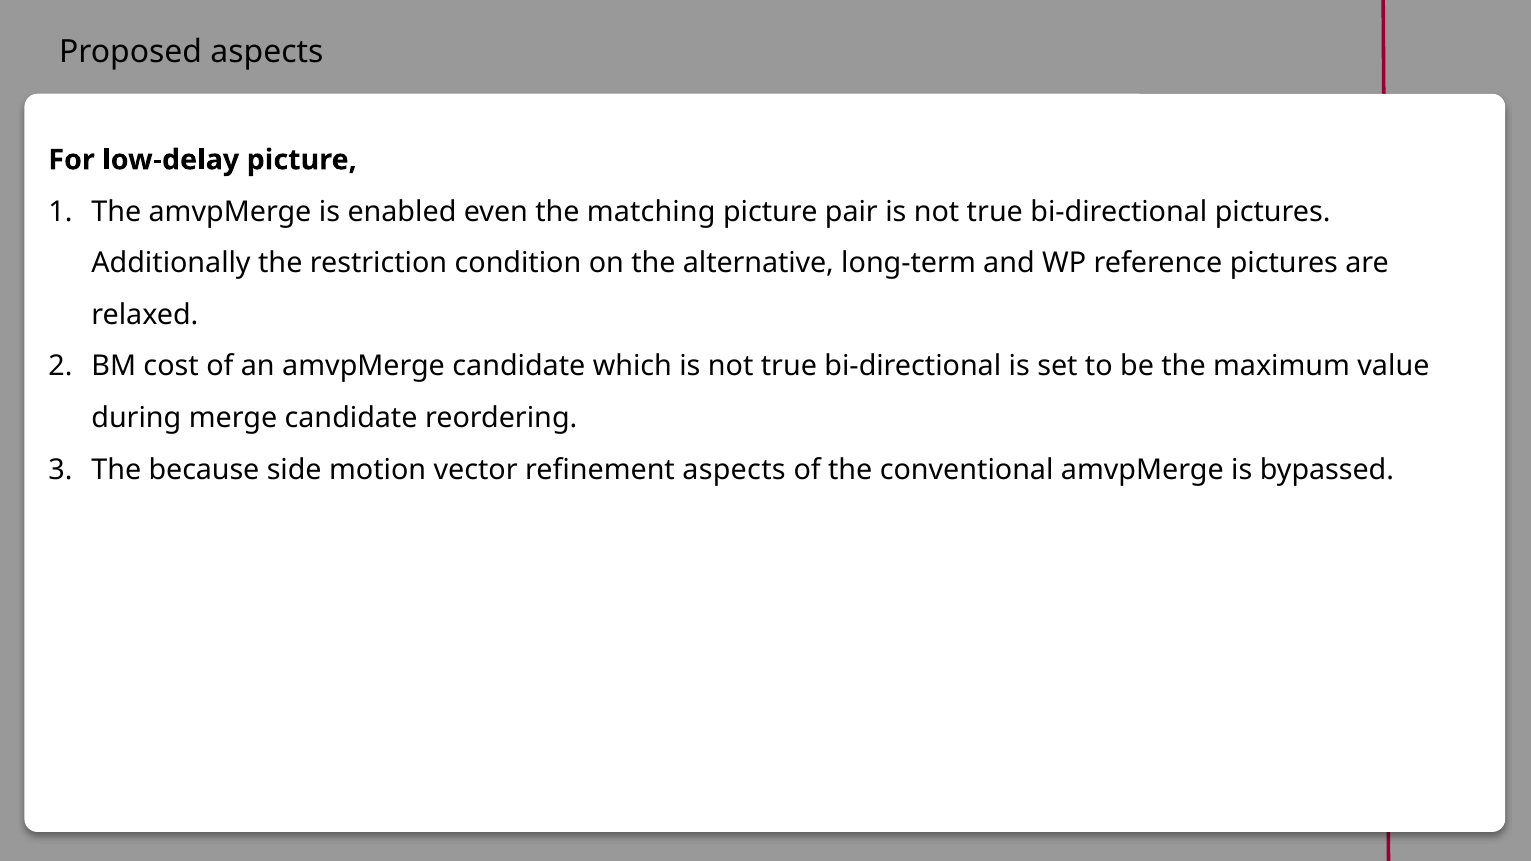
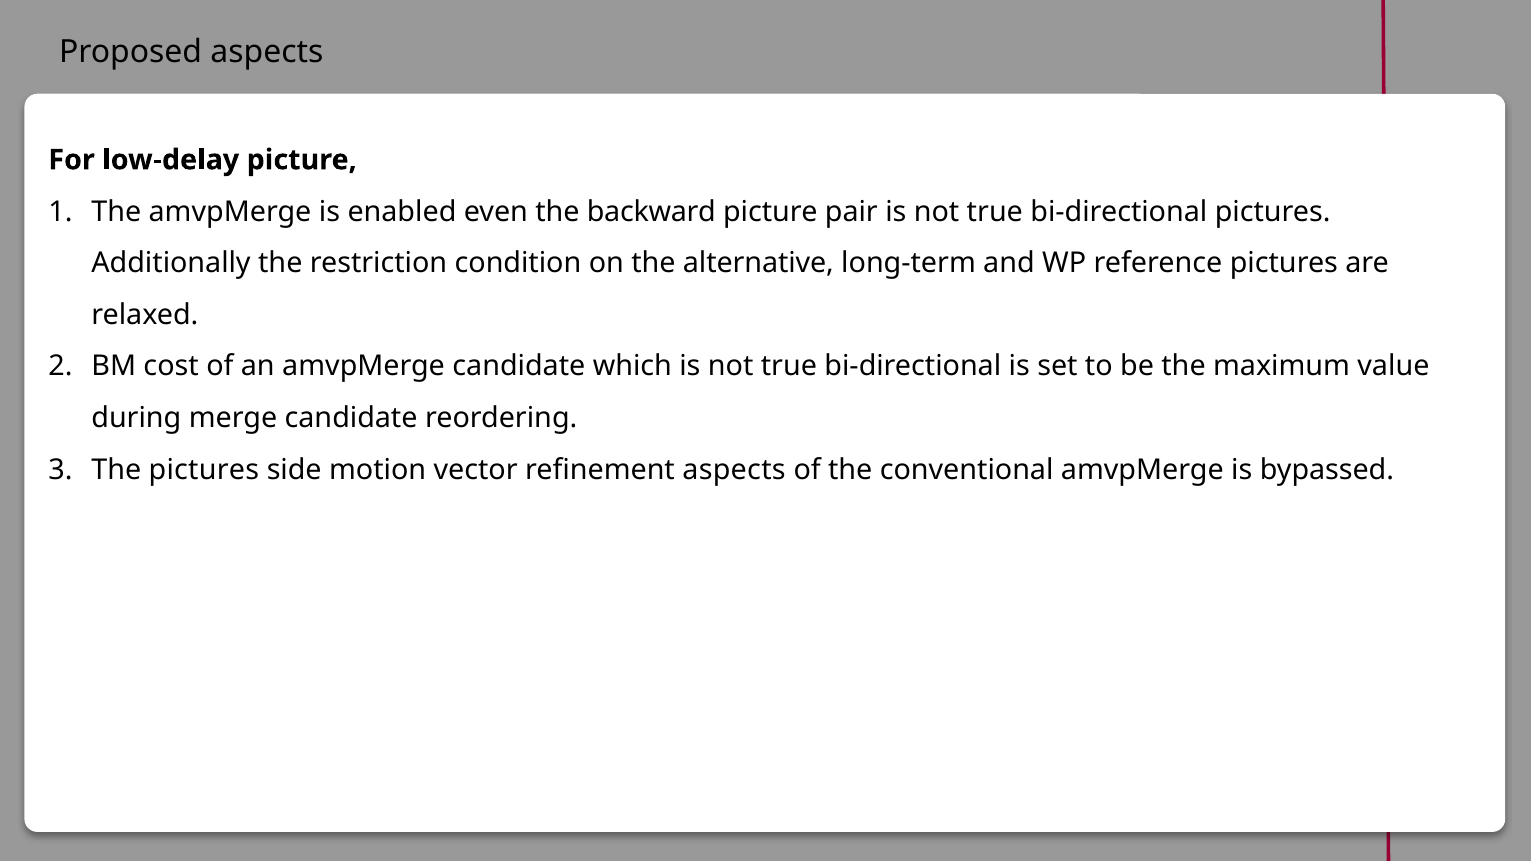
matching: matching -> backward
The because: because -> pictures
